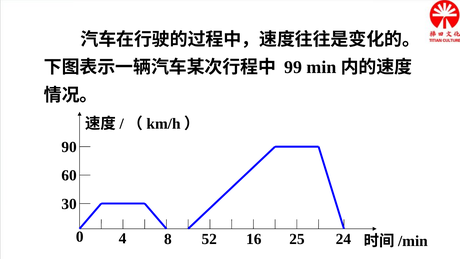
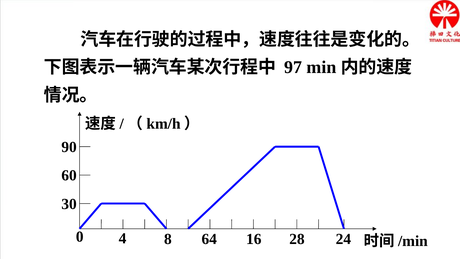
99: 99 -> 97
52: 52 -> 64
25: 25 -> 28
